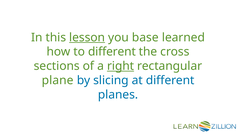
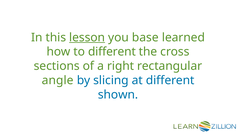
right underline: present -> none
plane: plane -> angle
planes: planes -> shown
